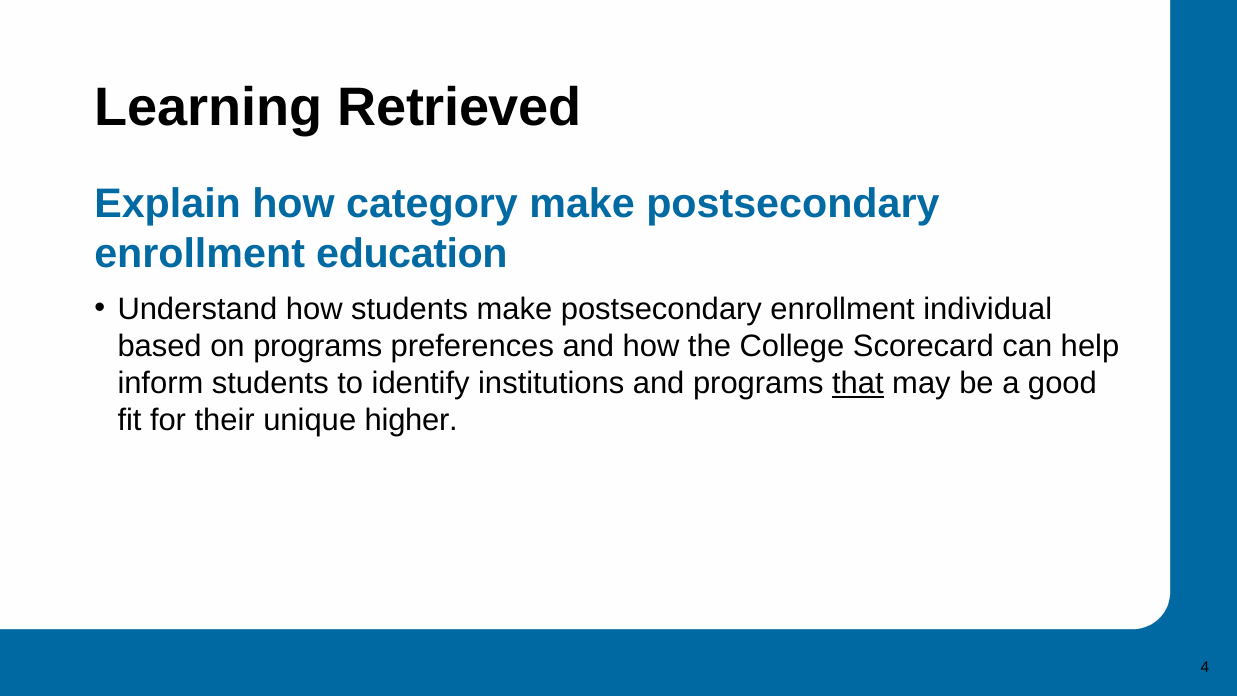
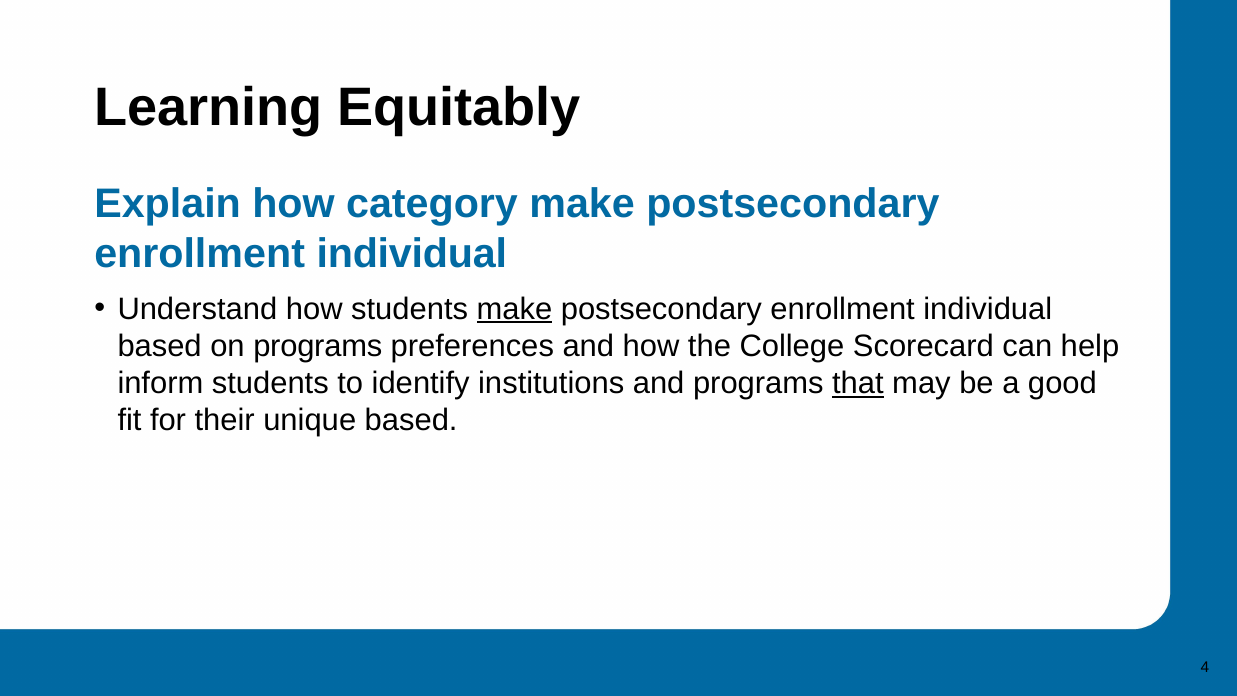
Retrieved: Retrieved -> Equitably
education at (412, 254): education -> individual
make at (514, 309) underline: none -> present
unique higher: higher -> based
